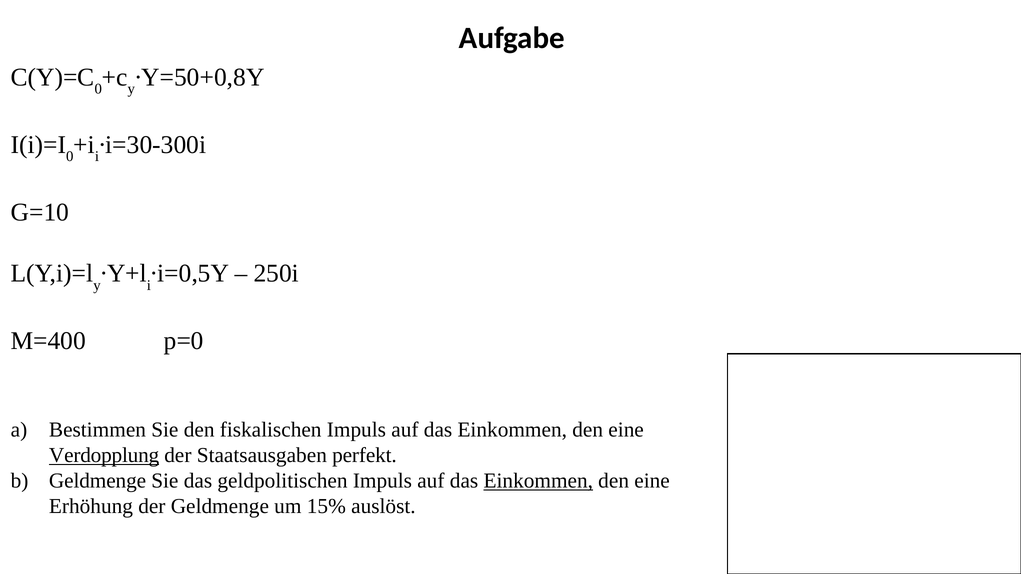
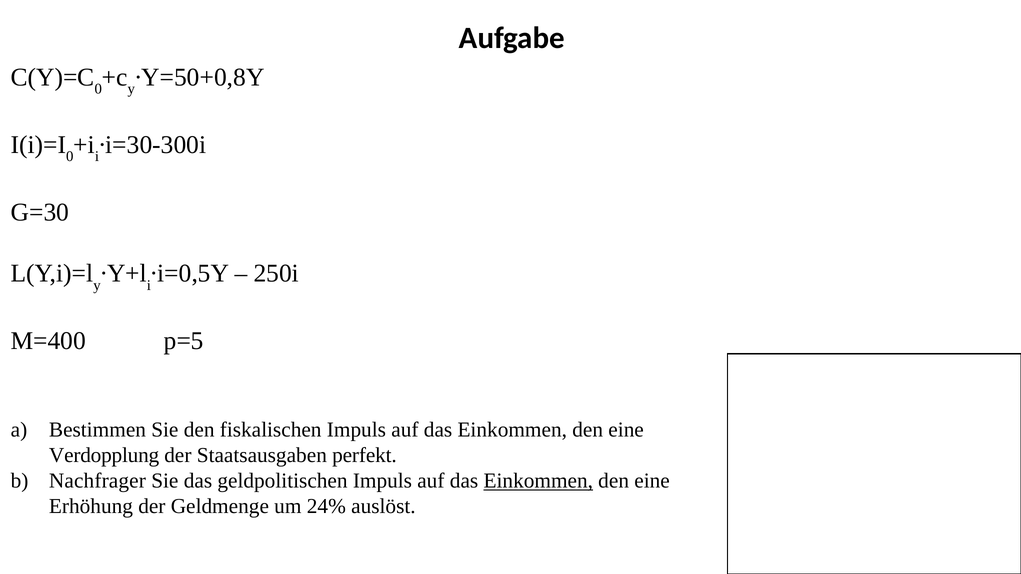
G=10: G=10 -> G=30
p=0: p=0 -> p=5
Verdopplung underline: present -> none
Geldmenge at (98, 481): Geldmenge -> Nachfrager
15%: 15% -> 24%
